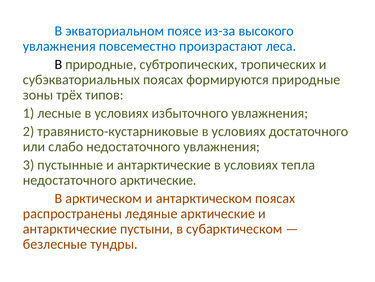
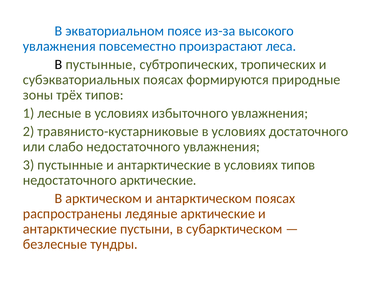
В природные: природные -> пустынные
условиях тепла: тепла -> типов
